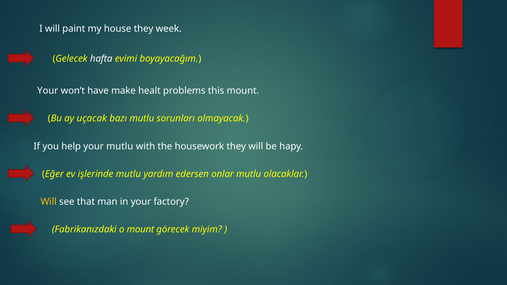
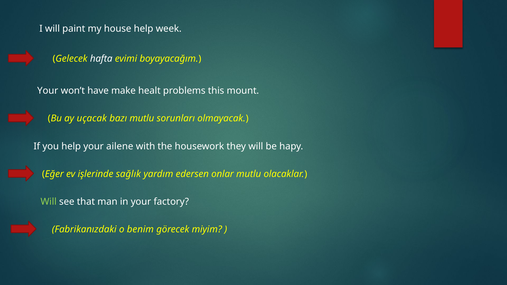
house they: they -> help
your mutlu: mutlu -> ailene
işlerinde mutlu: mutlu -> sağlık
Will at (49, 202) colour: yellow -> light green
o mount: mount -> benim
